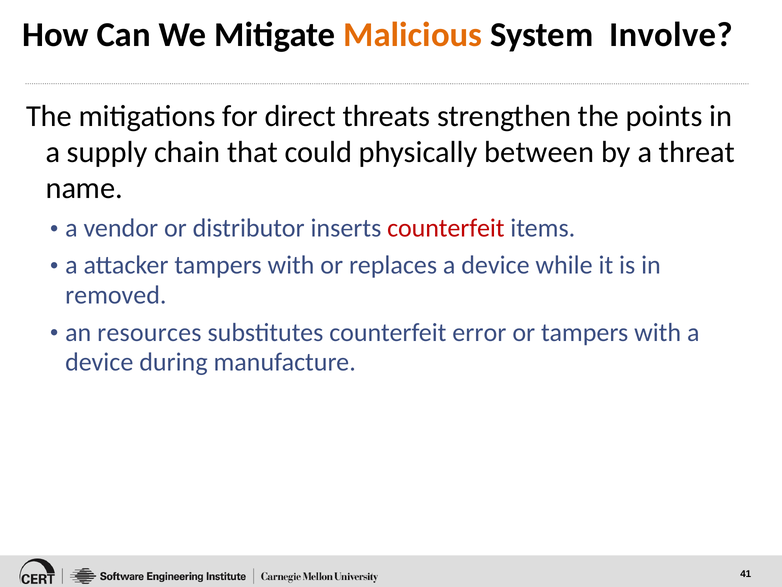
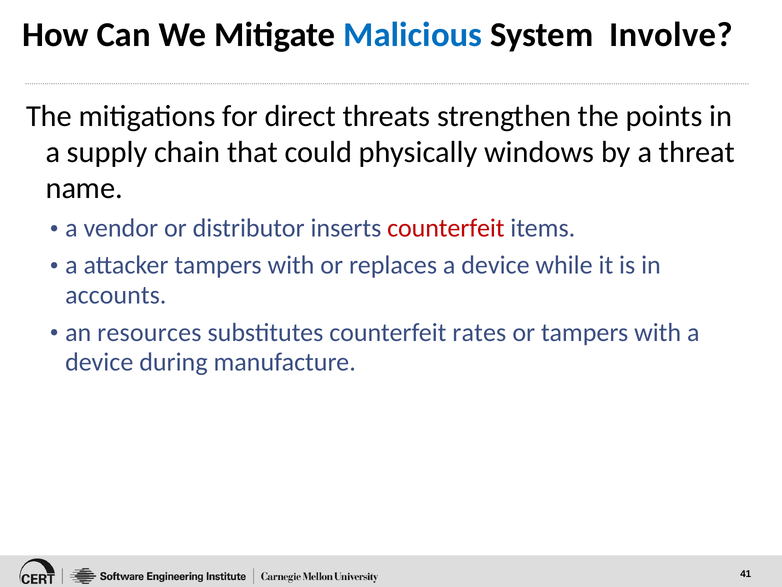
Malicious colour: orange -> blue
between: between -> windows
removed: removed -> accounts
error: error -> rates
